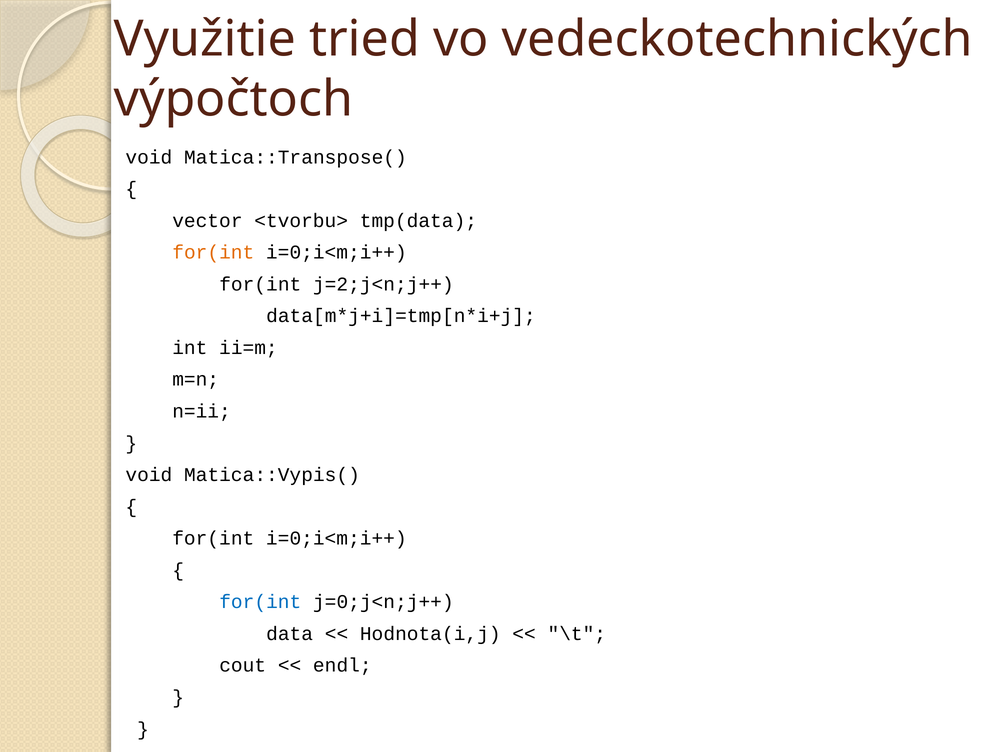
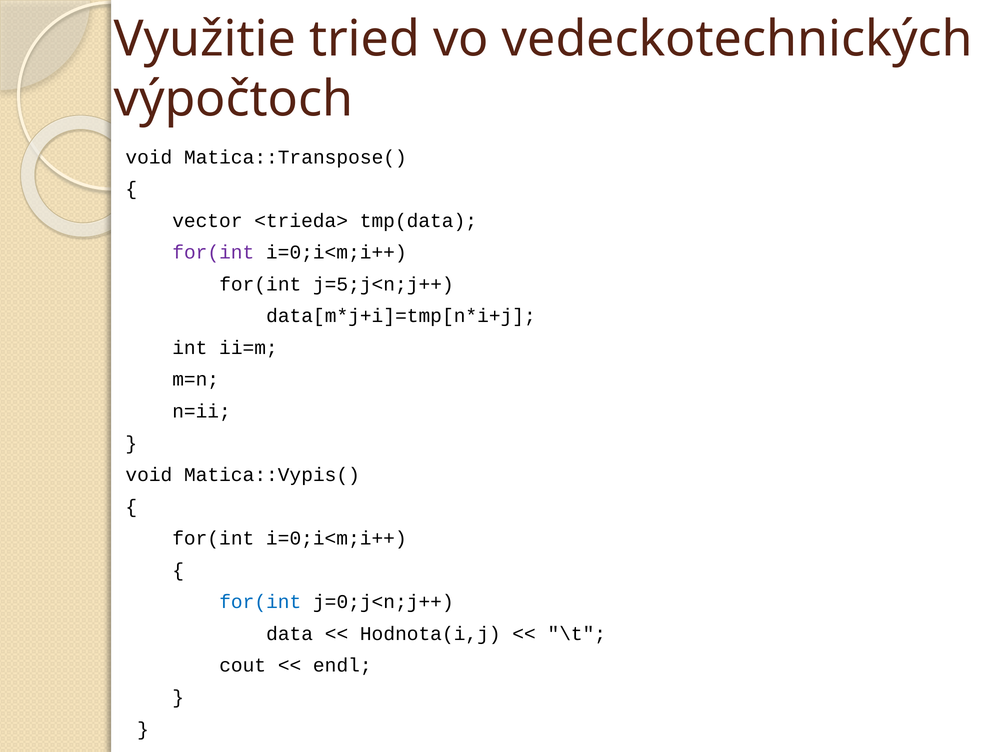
<tvorbu>: <tvorbu> -> <trieda>
for(int at (213, 253) colour: orange -> purple
j=2;j<n;j++: j=2;j<n;j++ -> j=5;j<n;j++
